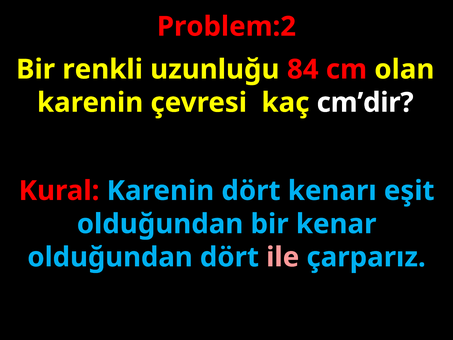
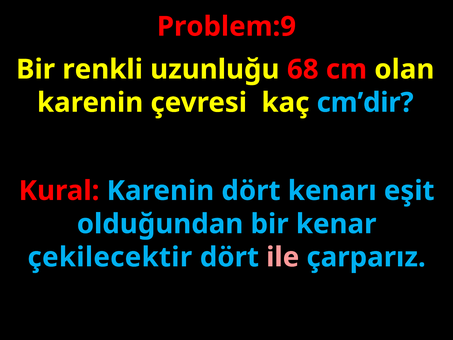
Problem:2: Problem:2 -> Problem:9
84: 84 -> 68
cm’dir colour: white -> light blue
olduğundan at (110, 257): olduğundan -> çekilecektir
